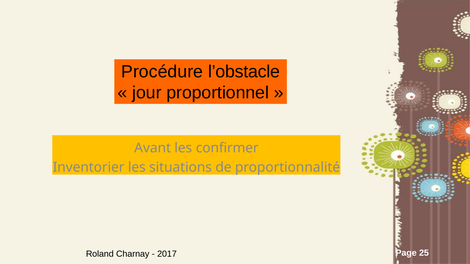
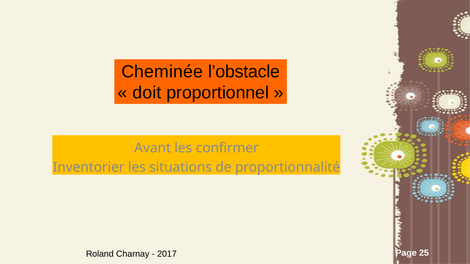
Procédure: Procédure -> Cheminée
jour: jour -> doit
